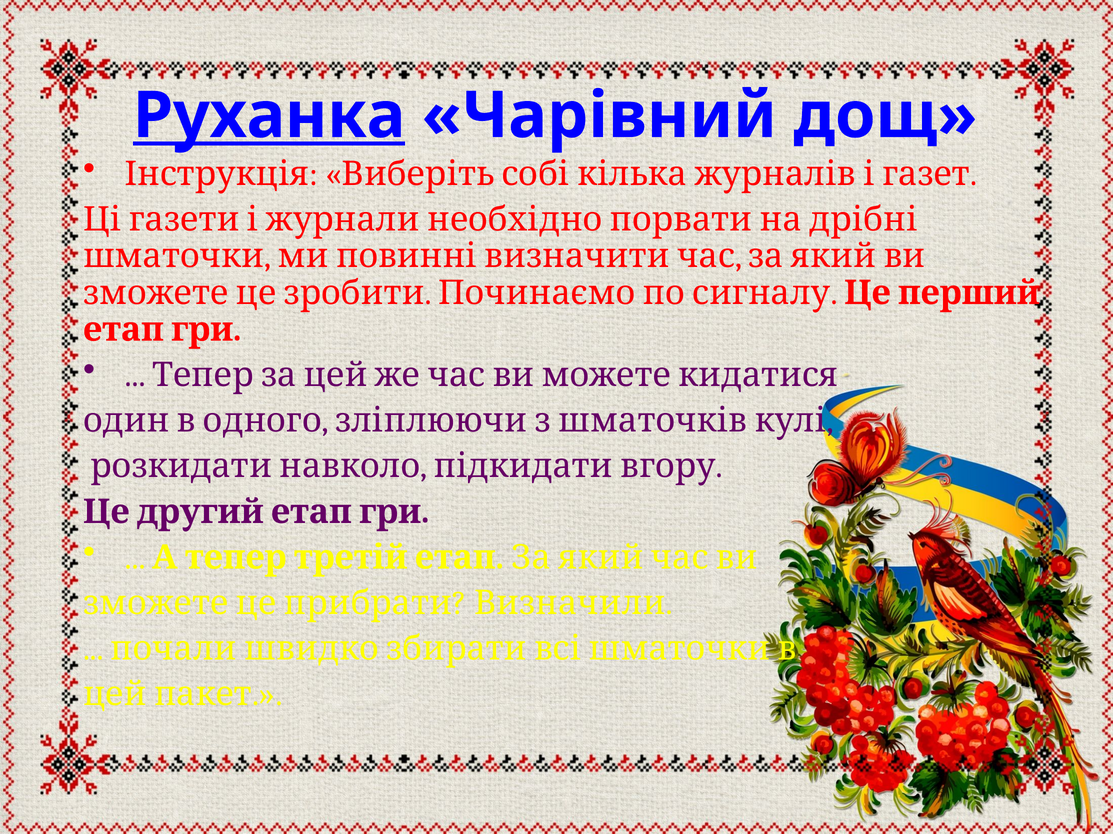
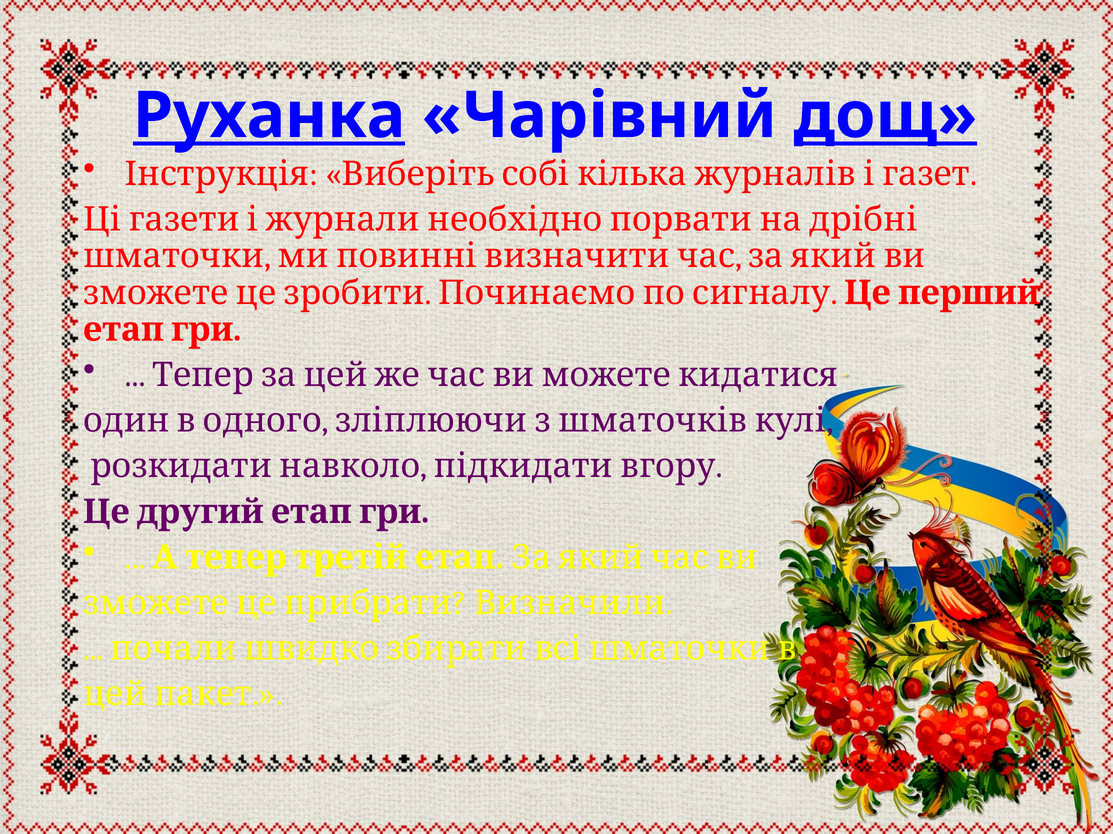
дощ underline: none -> present
